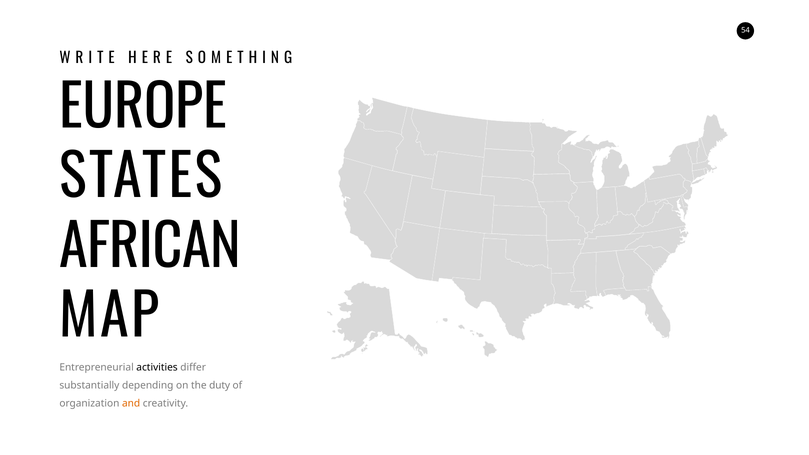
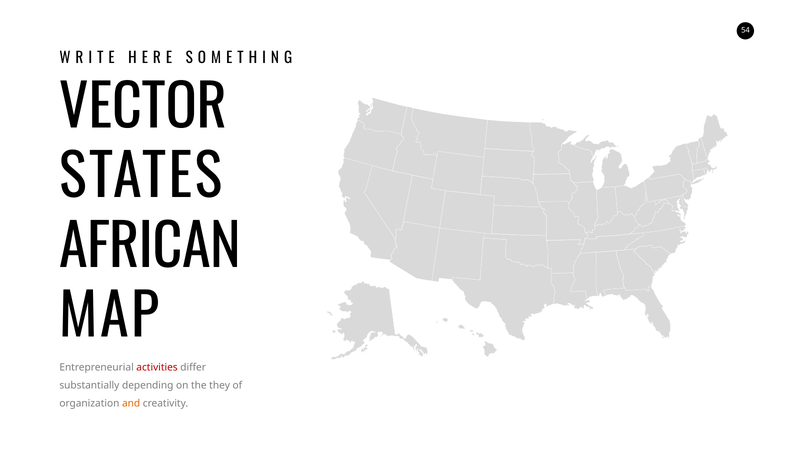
EUROPE: EUROPE -> VECTOR
activities colour: black -> red
duty: duty -> they
